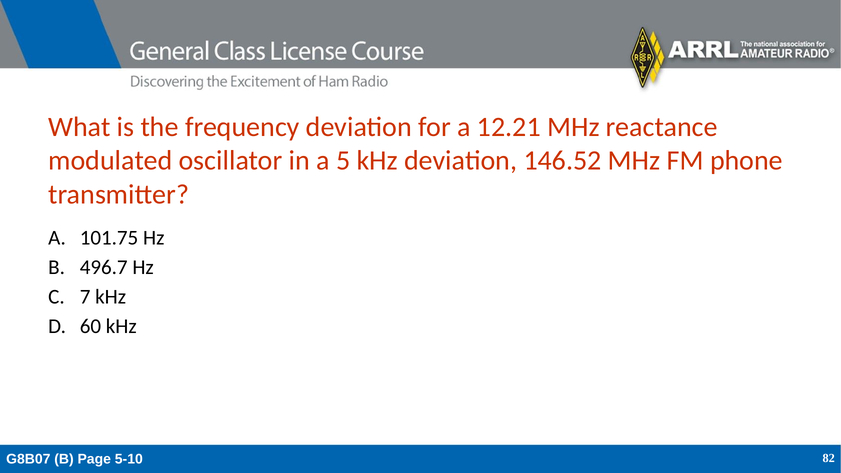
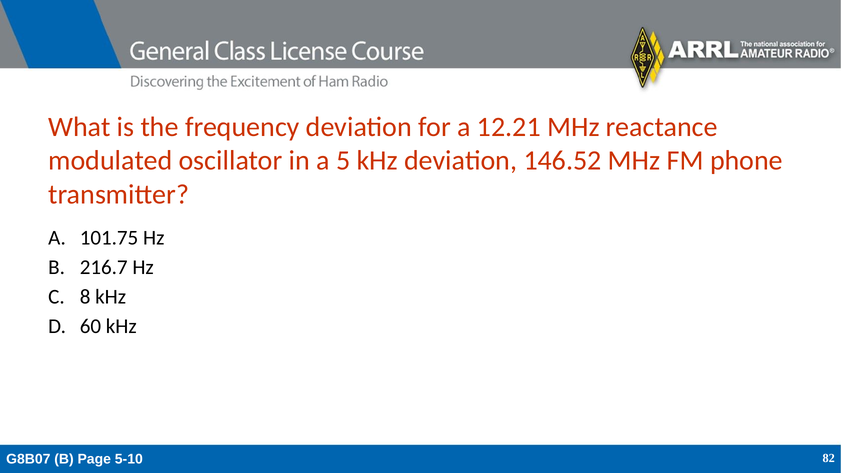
496.7: 496.7 -> 216.7
7: 7 -> 8
